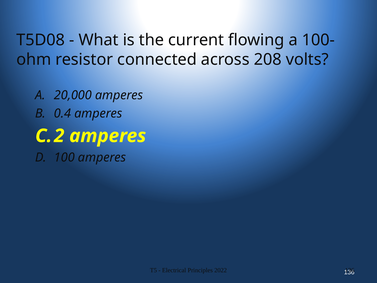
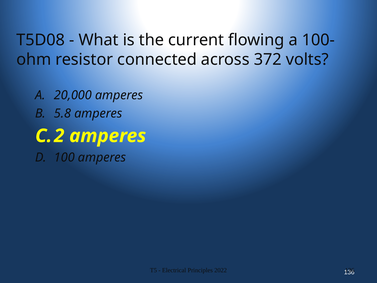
208: 208 -> 372
0.4: 0.4 -> 5.8
